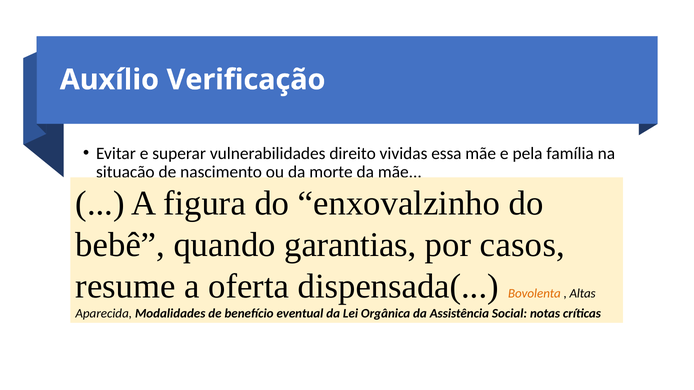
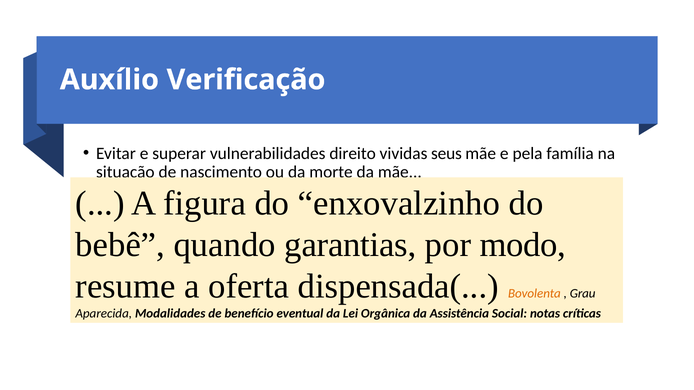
essa: essa -> seus
casos: casos -> modo
Altas: Altas -> Grau
